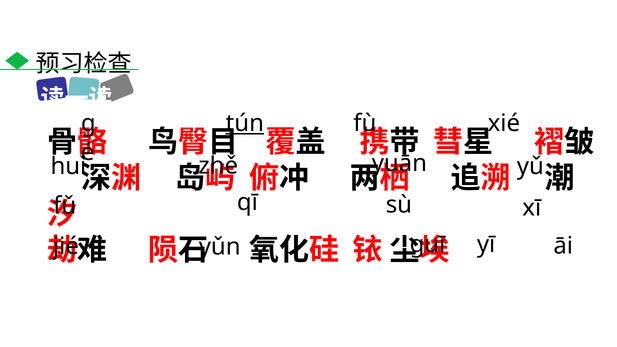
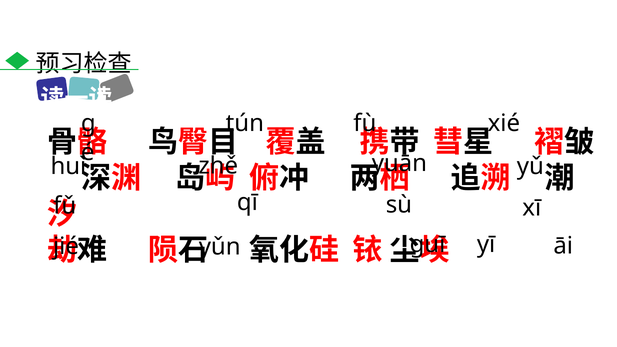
tún underline: present -> none
